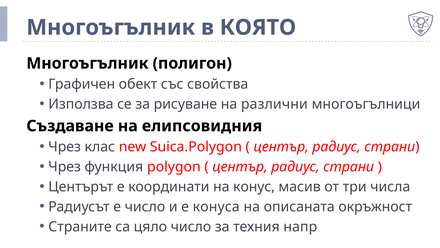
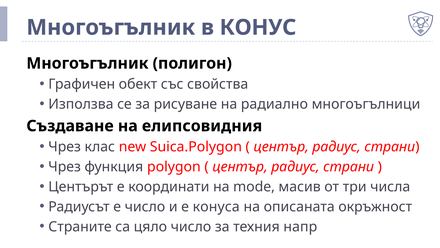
КОЯТО: КОЯТО -> КОНУС
различни: различни -> радиално
конус: конус -> mode
